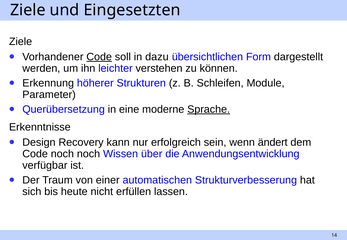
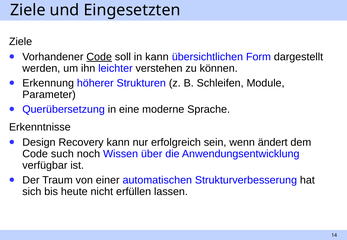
in dazu: dazu -> kann
Sprache underline: present -> none
Code noch: noch -> such
